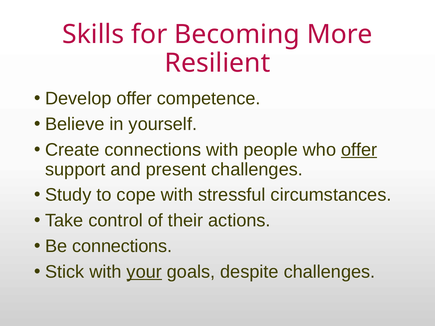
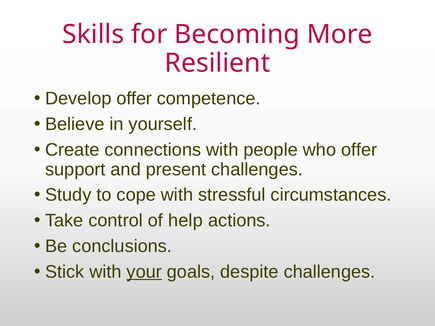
offer at (359, 150) underline: present -> none
their: their -> help
Be connections: connections -> conclusions
